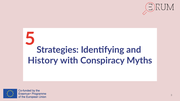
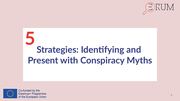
History: History -> Present
